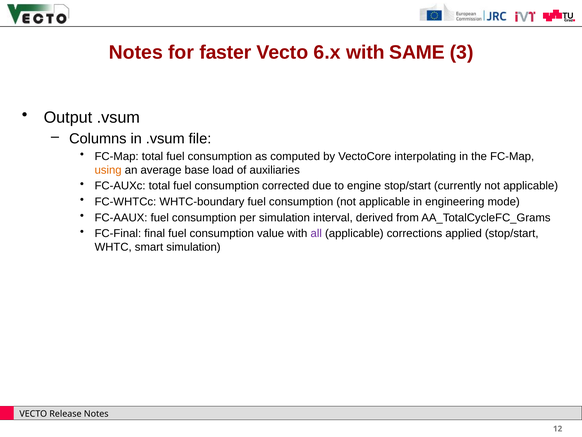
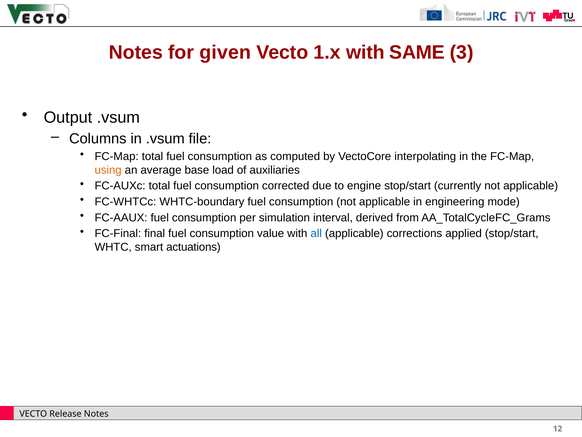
faster: faster -> given
6.x: 6.x -> 1.x
all colour: purple -> blue
smart simulation: simulation -> actuations
